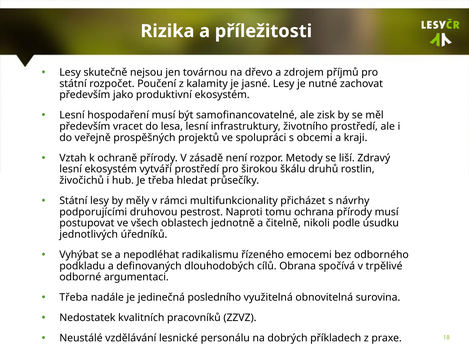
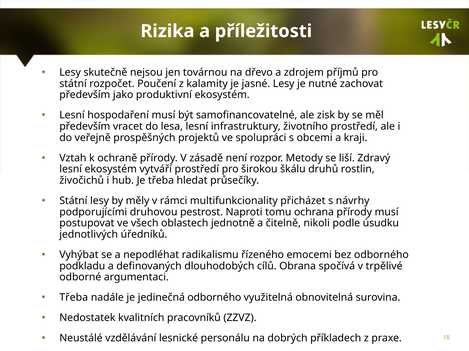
jedinečná posledního: posledního -> odborného
